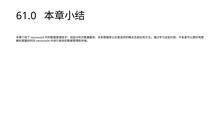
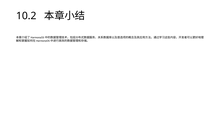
61.0: 61.0 -> 10.2
